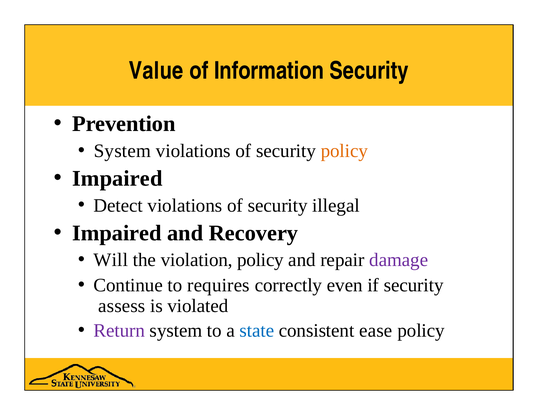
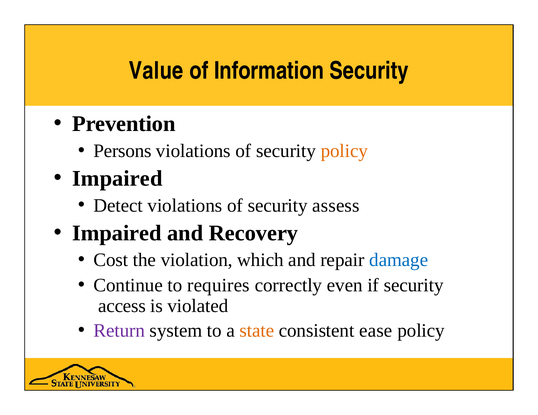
System at (122, 151): System -> Persons
illegal: illegal -> assess
Will: Will -> Cost
violation policy: policy -> which
damage colour: purple -> blue
assess: assess -> access
state colour: blue -> orange
